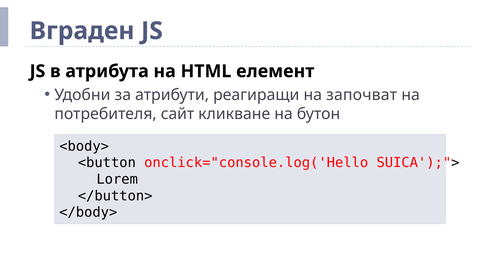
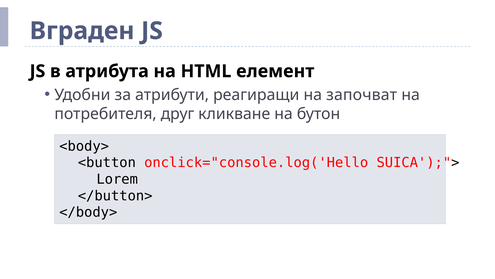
сайт: сайт -> друг
